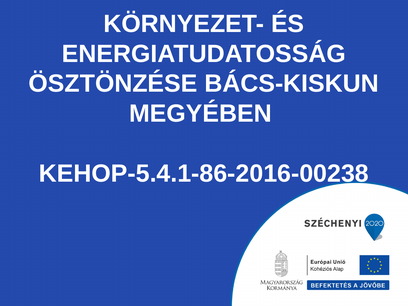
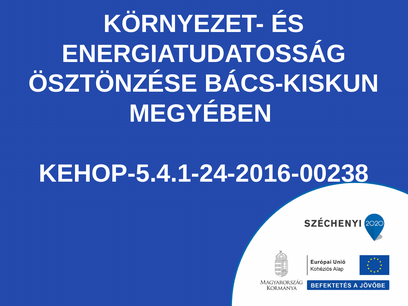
KEHOP-5.4.1-86-2016-00238: KEHOP-5.4.1-86-2016-00238 -> KEHOP-5.4.1-24-2016-00238
